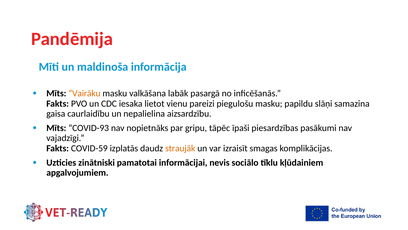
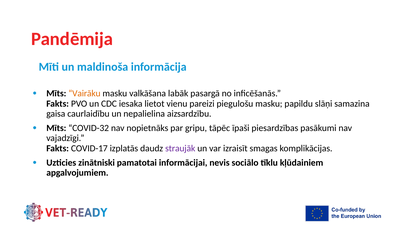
COVID-93: COVID-93 -> COVID-32
COVID-59: COVID-59 -> COVID-17
straujāk colour: orange -> purple
